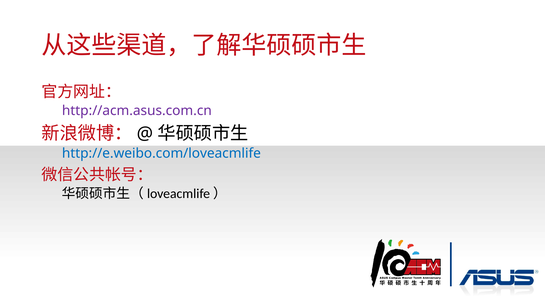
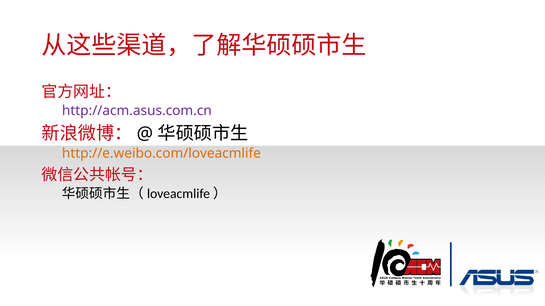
http://e.weibo.com/loveacmlife colour: blue -> orange
